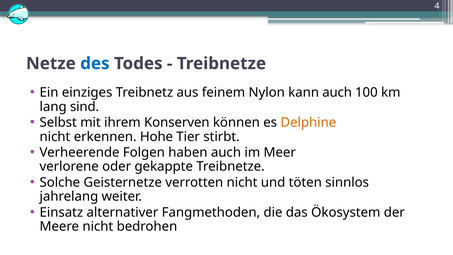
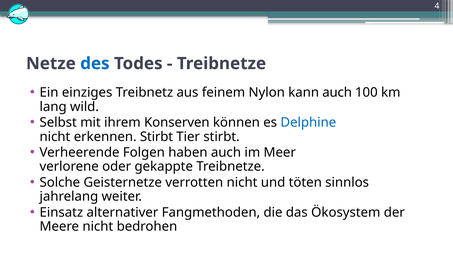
sind: sind -> wild
Delphine colour: orange -> blue
erkennen Hohe: Hohe -> Stirbt
